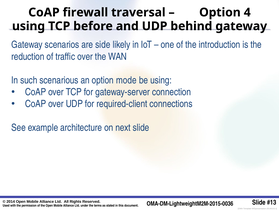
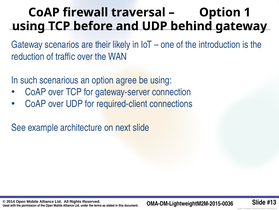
4: 4 -> 1
side: side -> their
mode: mode -> agree
